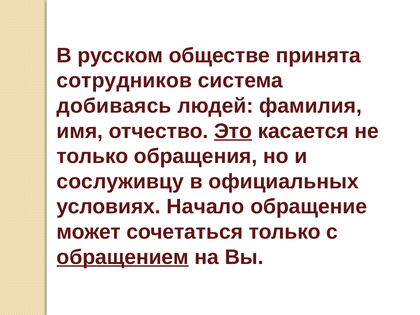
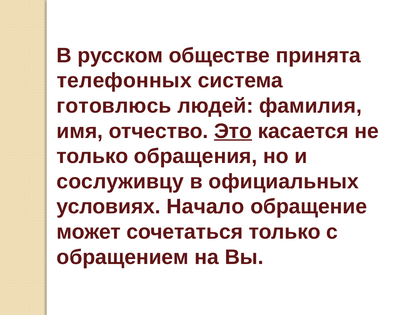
сотрудников: сотрудников -> телефонных
добиваясь: добиваясь -> готовлюсь
обращением underline: present -> none
